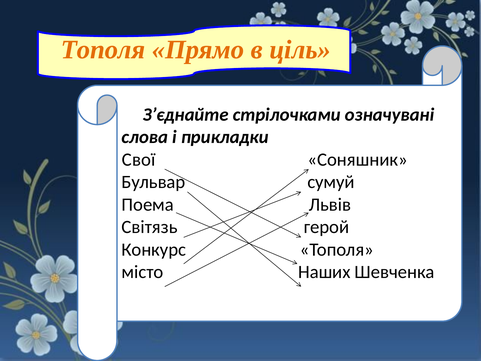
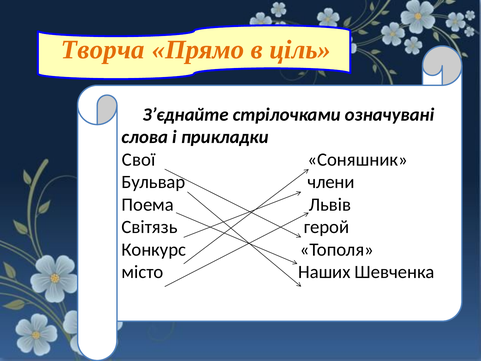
Тополя at (103, 50): Тополя -> Творча
сумуй: сумуй -> члени
